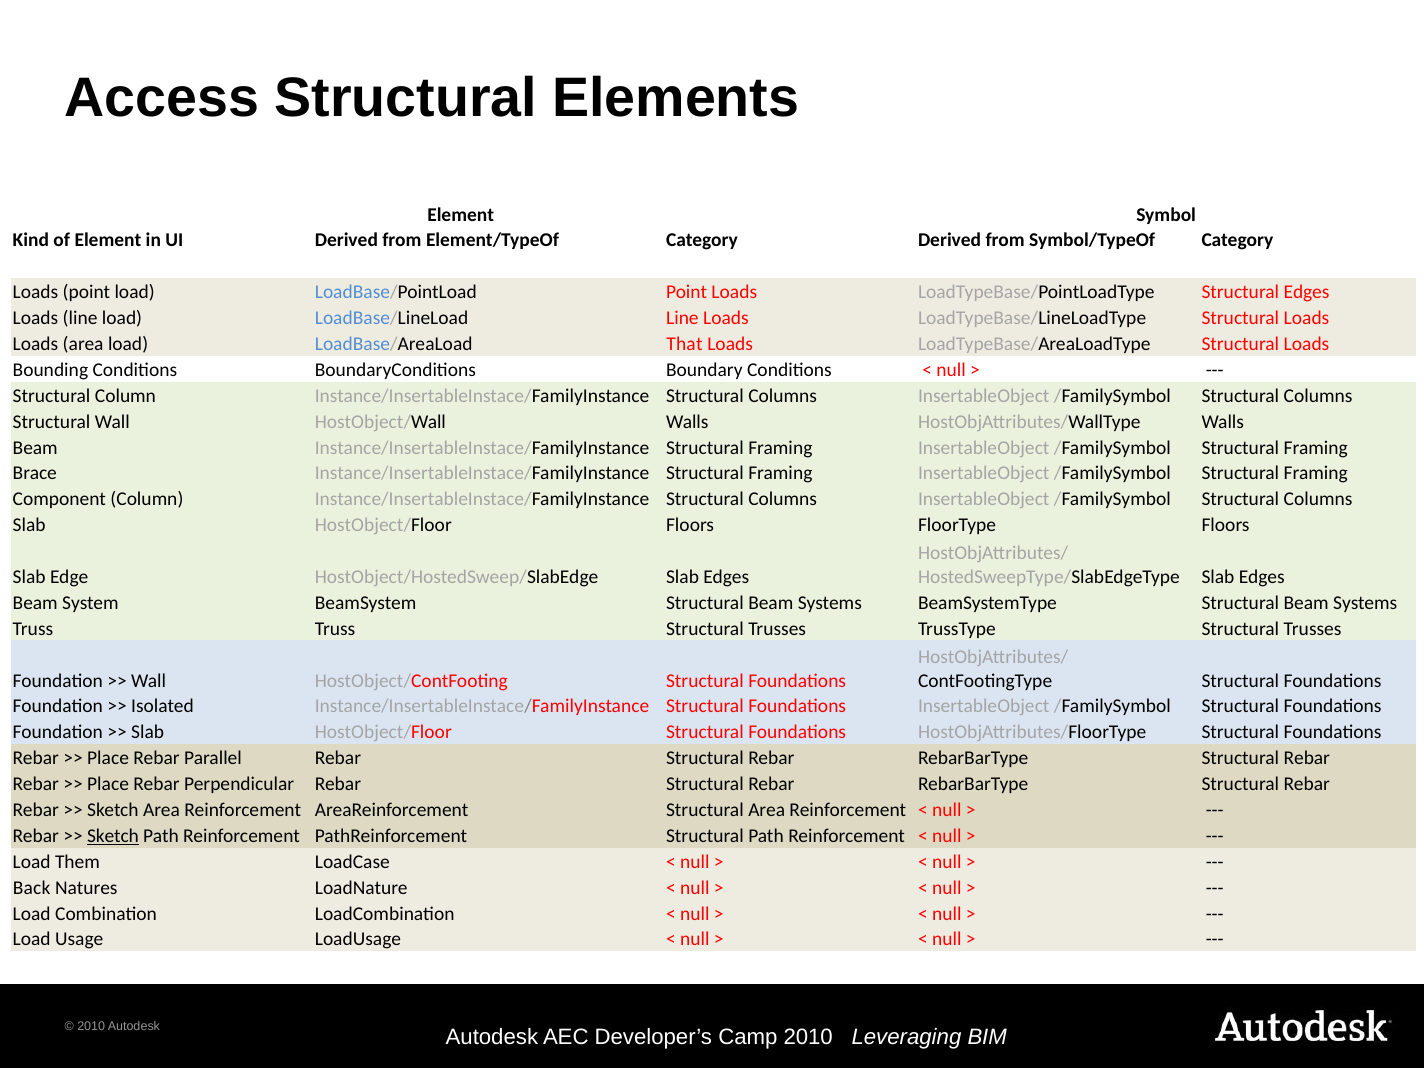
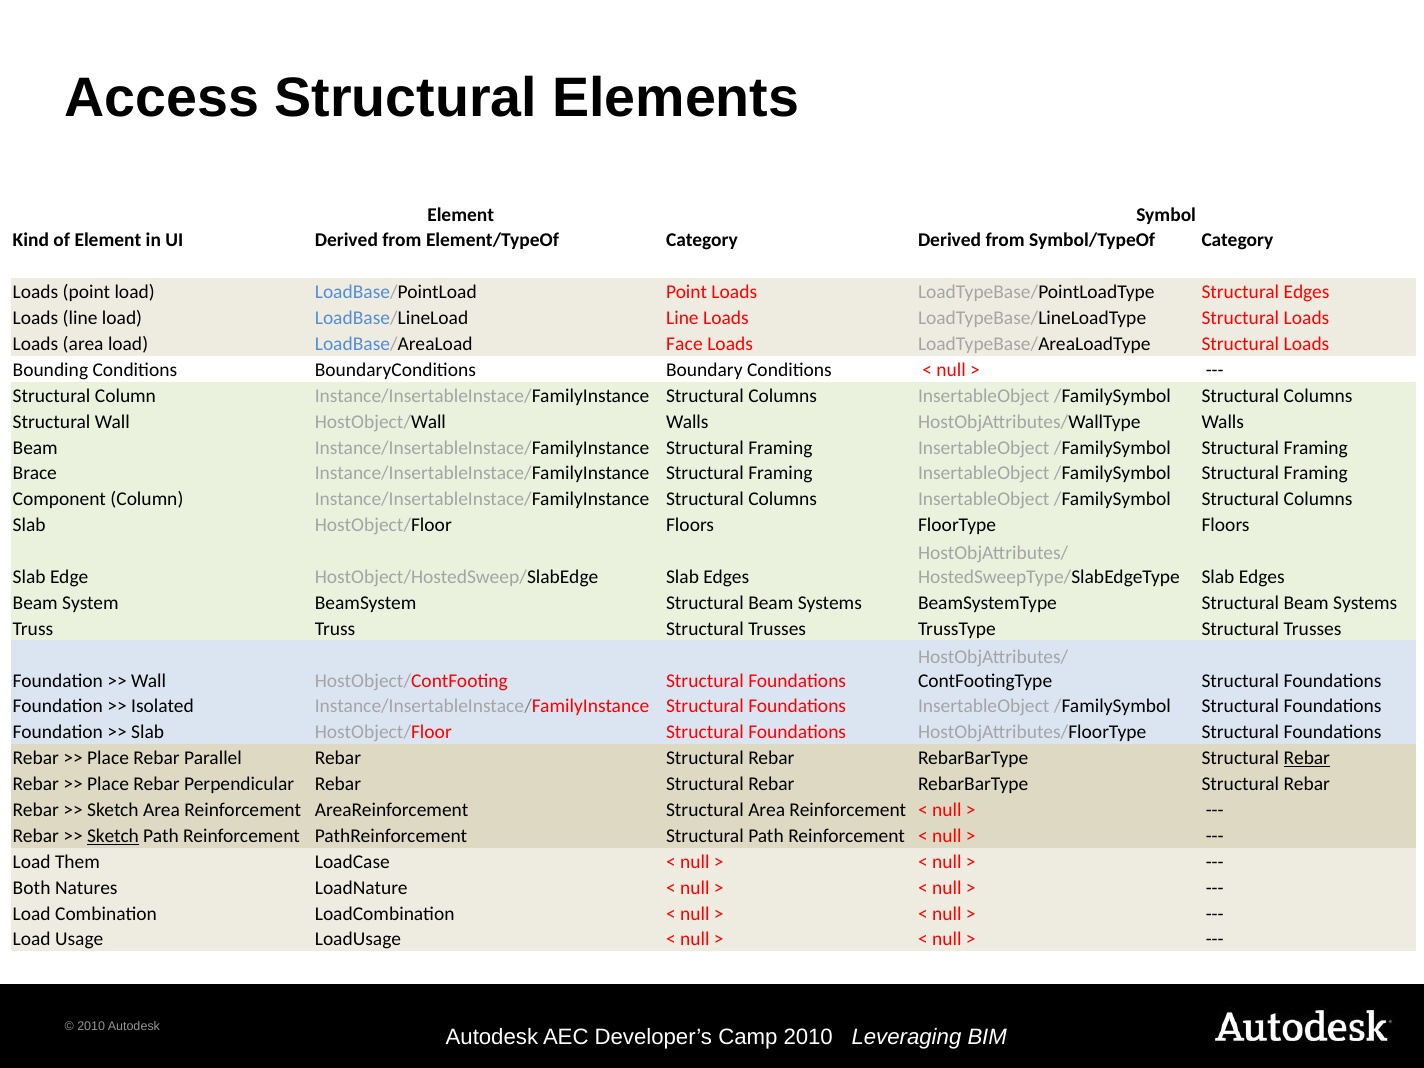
That: That -> Face
Rebar at (1307, 758) underline: none -> present
Back: Back -> Both
